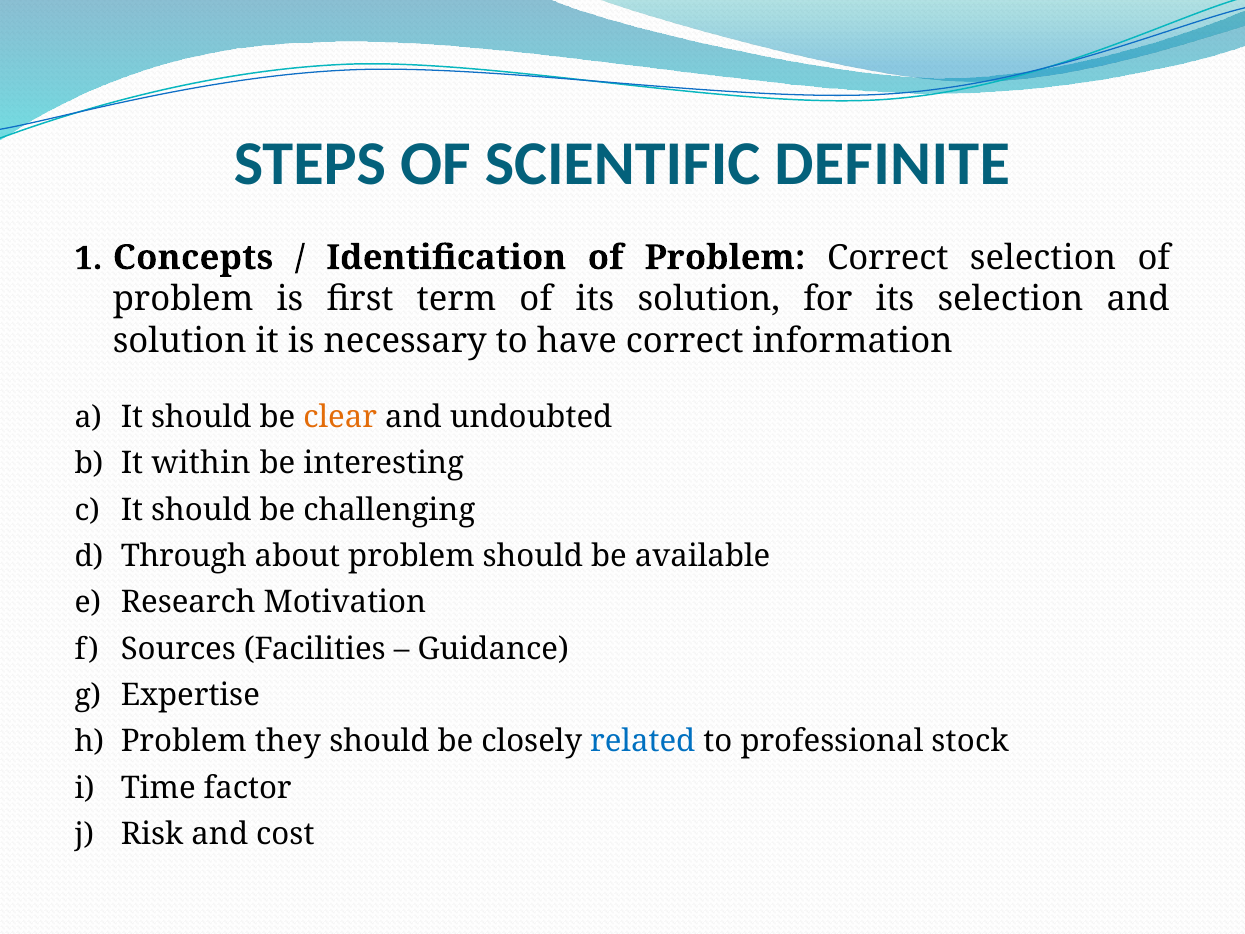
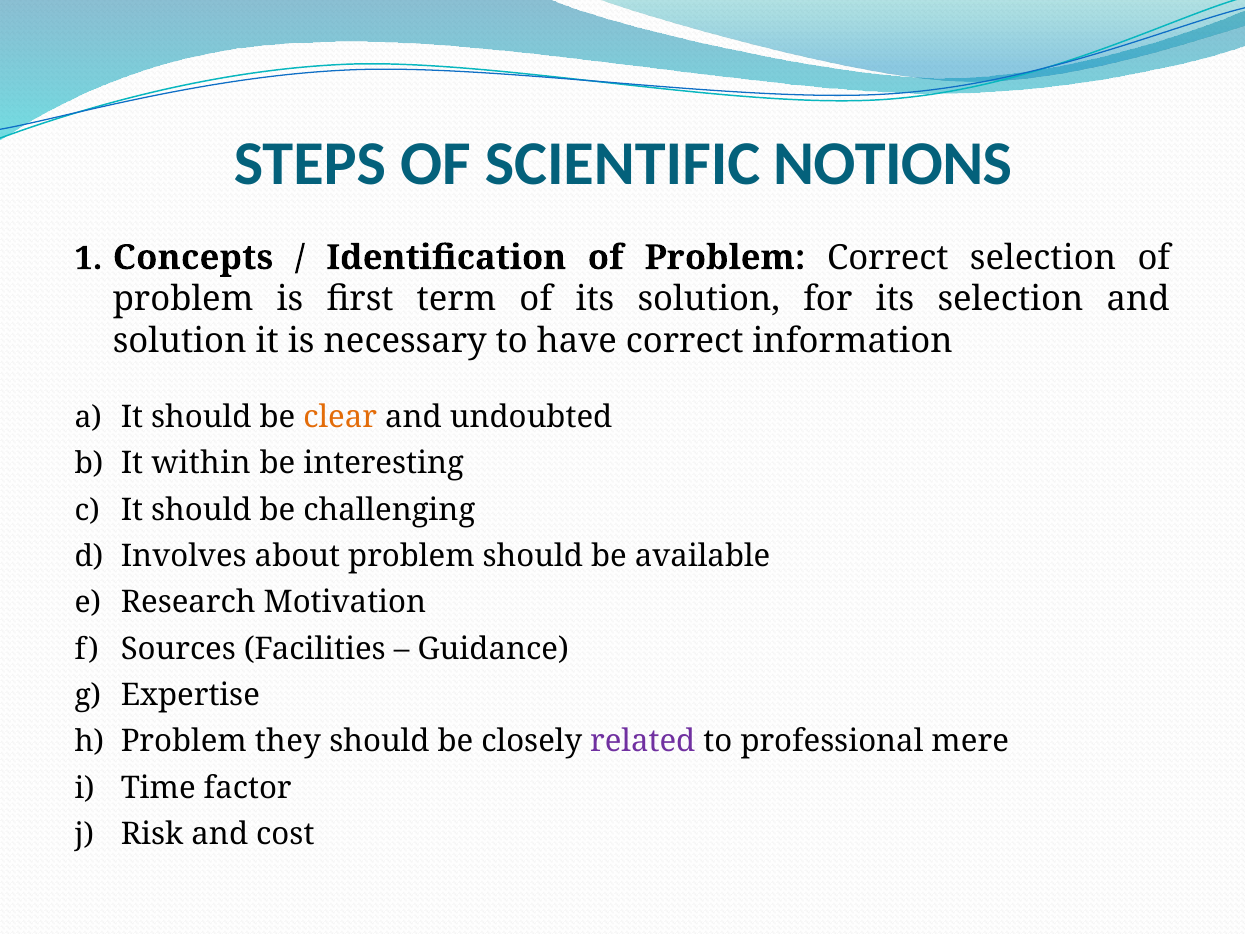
DEFINITE: DEFINITE -> NOTIONS
Through: Through -> Involves
related colour: blue -> purple
stock: stock -> mere
